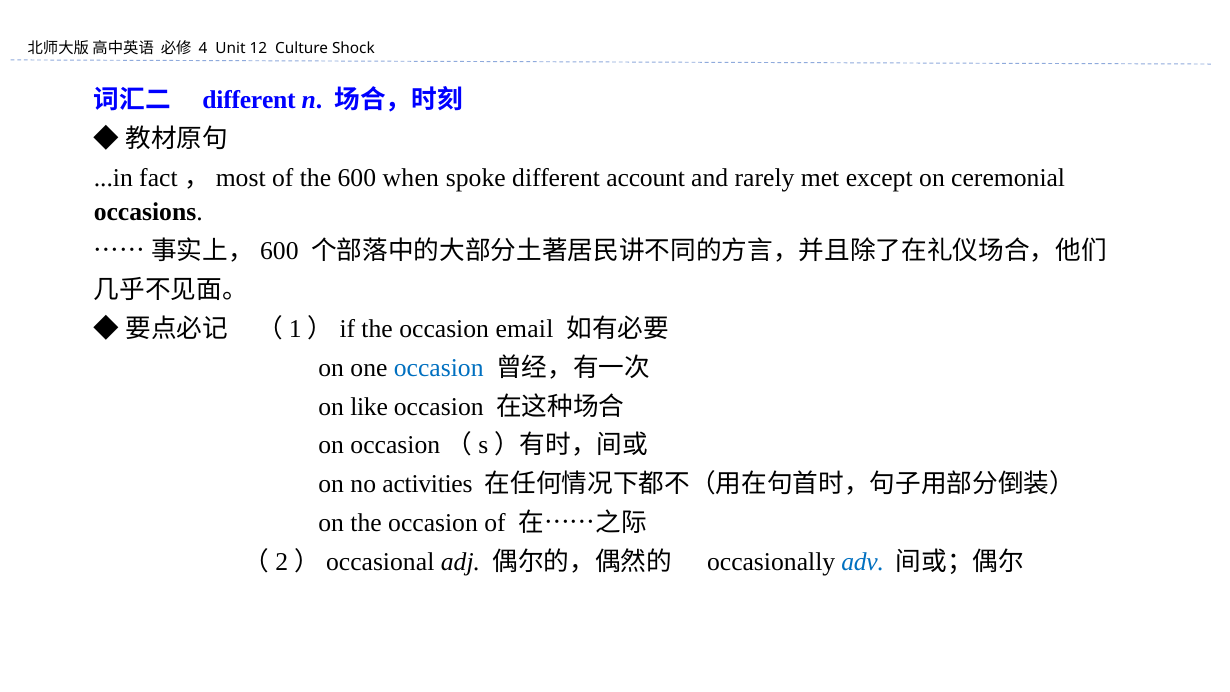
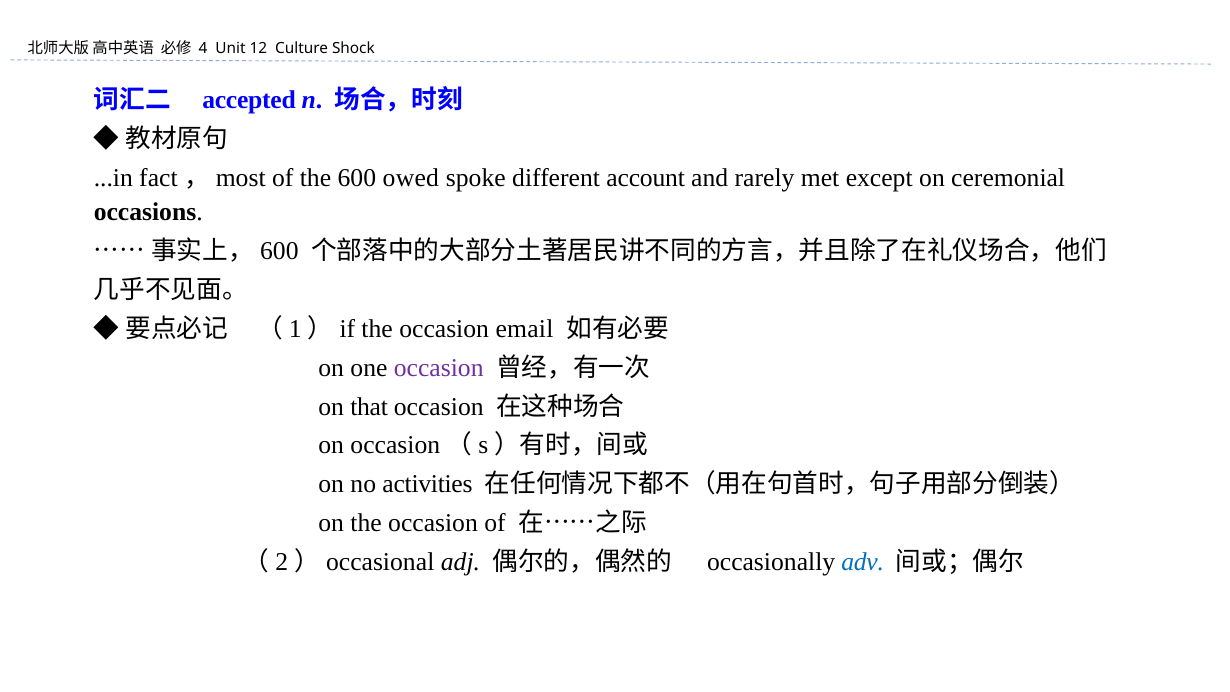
different at (249, 100): different -> accepted
when: when -> owed
occasion at (439, 368) colour: blue -> purple
like: like -> that
